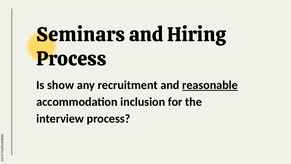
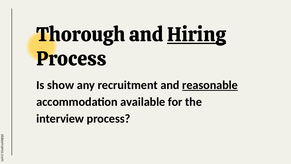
Seminars: Seminars -> Thorough
Hiring underline: none -> present
inclusion: inclusion -> available
